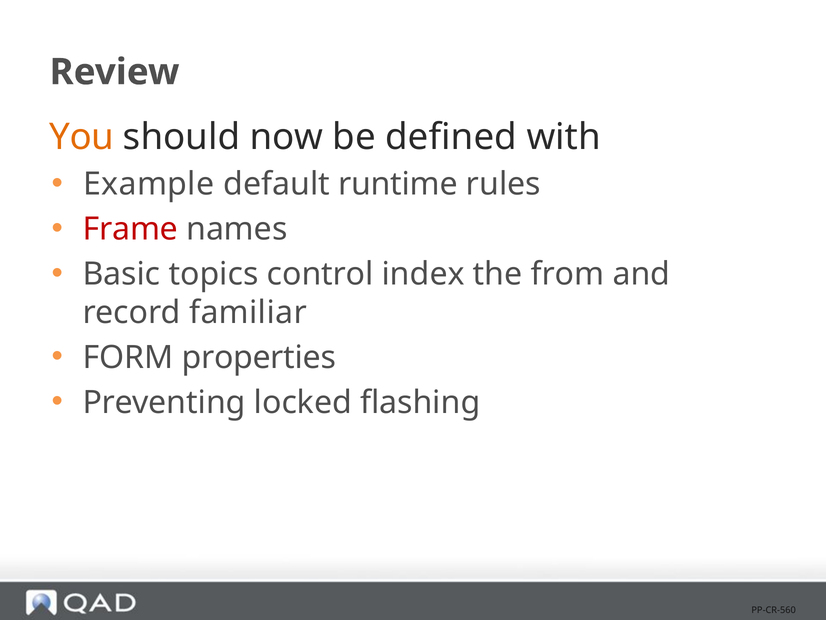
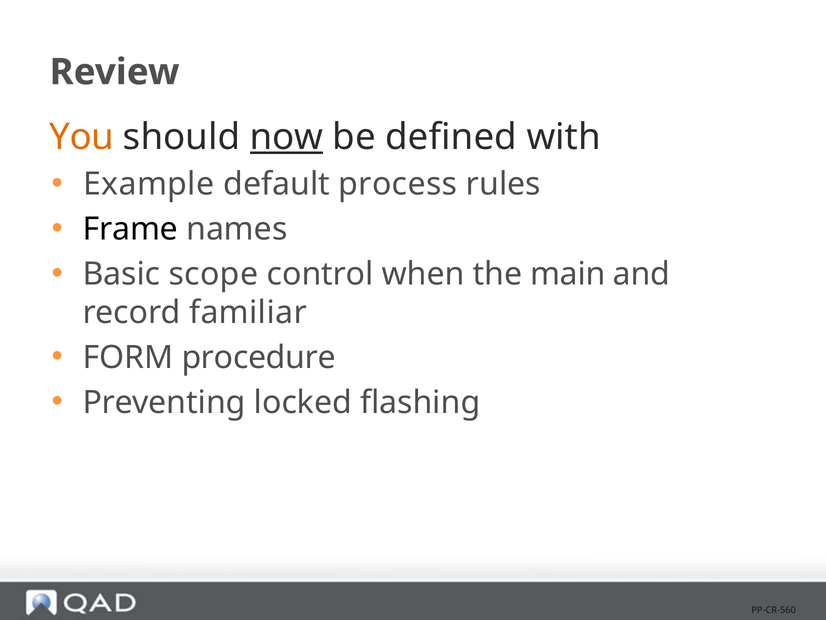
now underline: none -> present
runtime: runtime -> process
Frame colour: red -> black
topics: topics -> scope
index: index -> when
from: from -> main
properties: properties -> procedure
